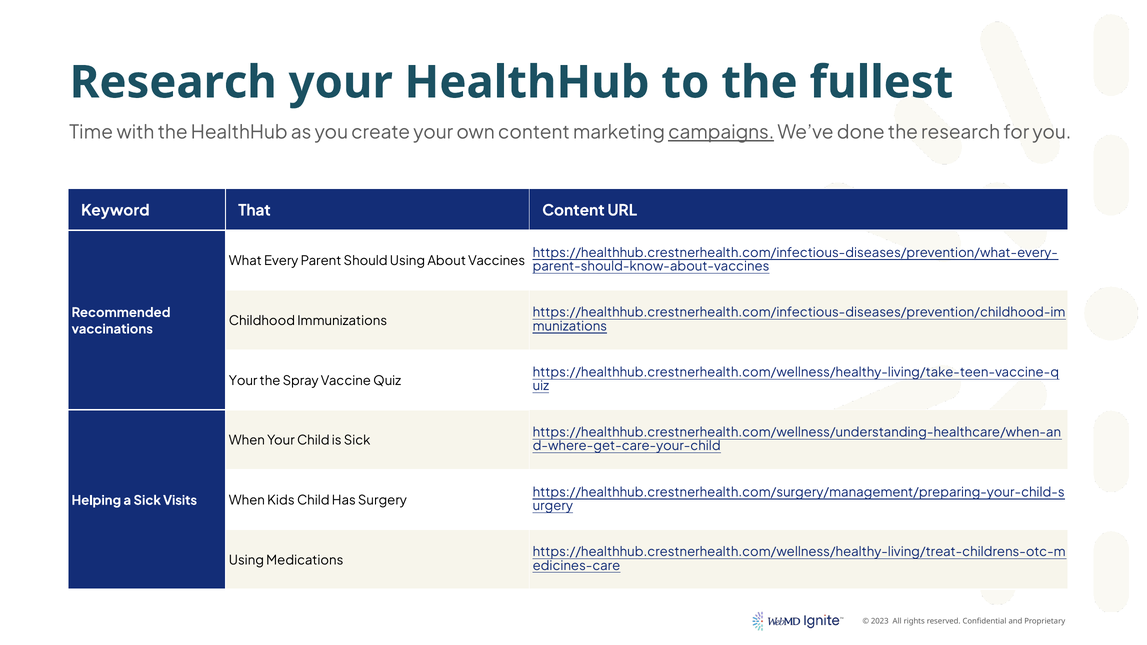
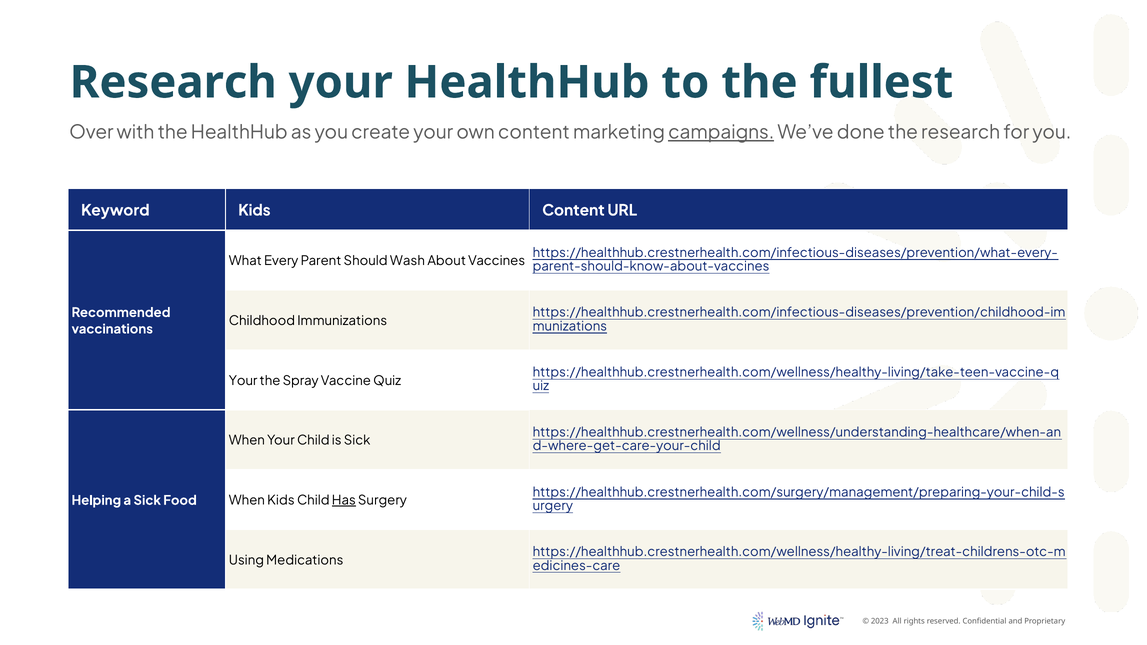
Time: Time -> Over
Keyword That: That -> Kids
Should Using: Using -> Wash
Visits: Visits -> Food
Has underline: none -> present
